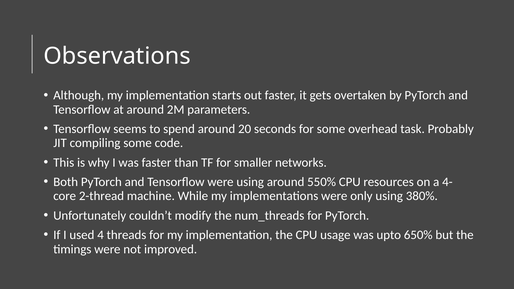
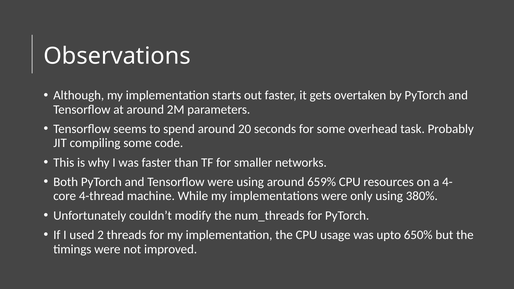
550%: 550% -> 659%
2-thread: 2-thread -> 4-thread
4: 4 -> 2
